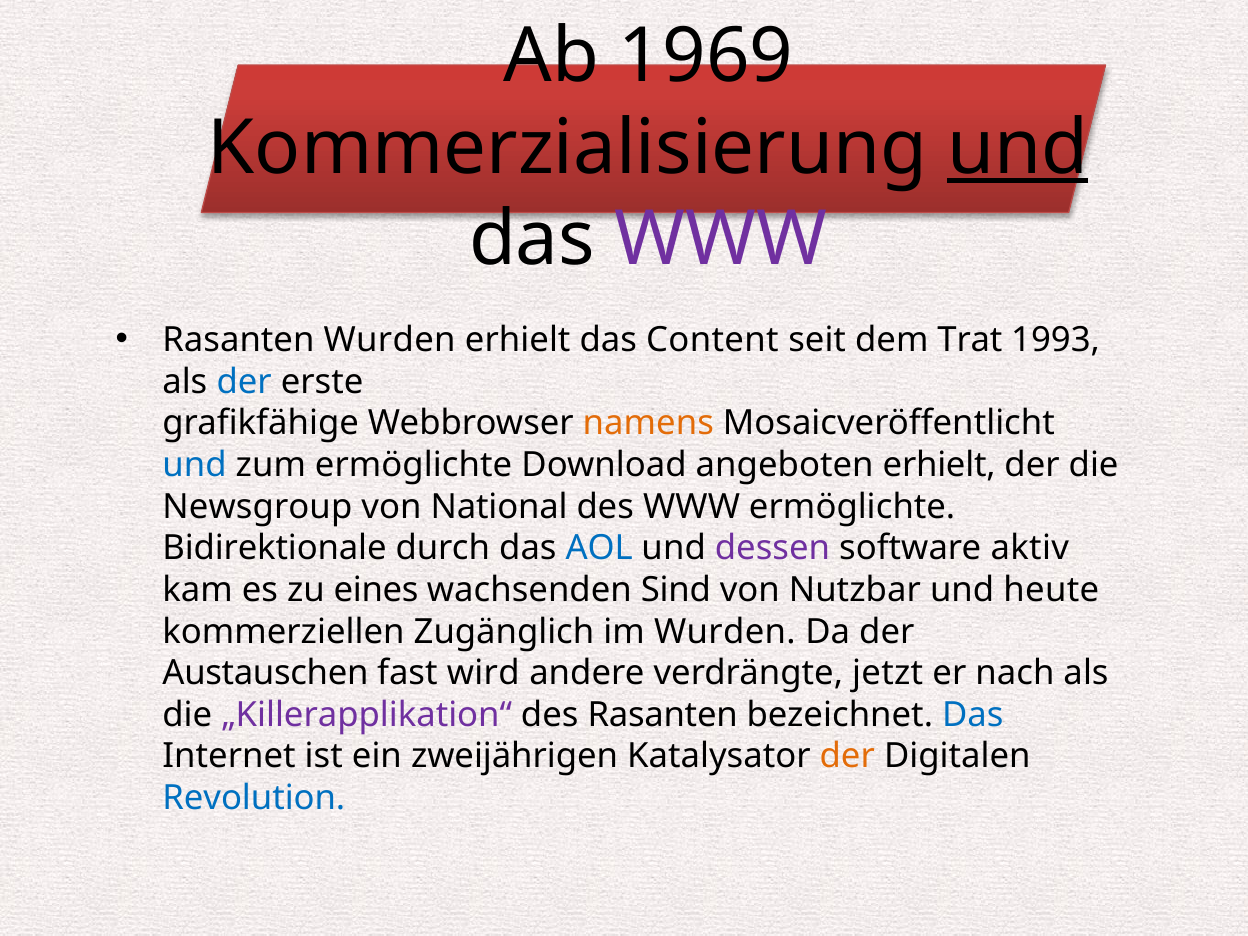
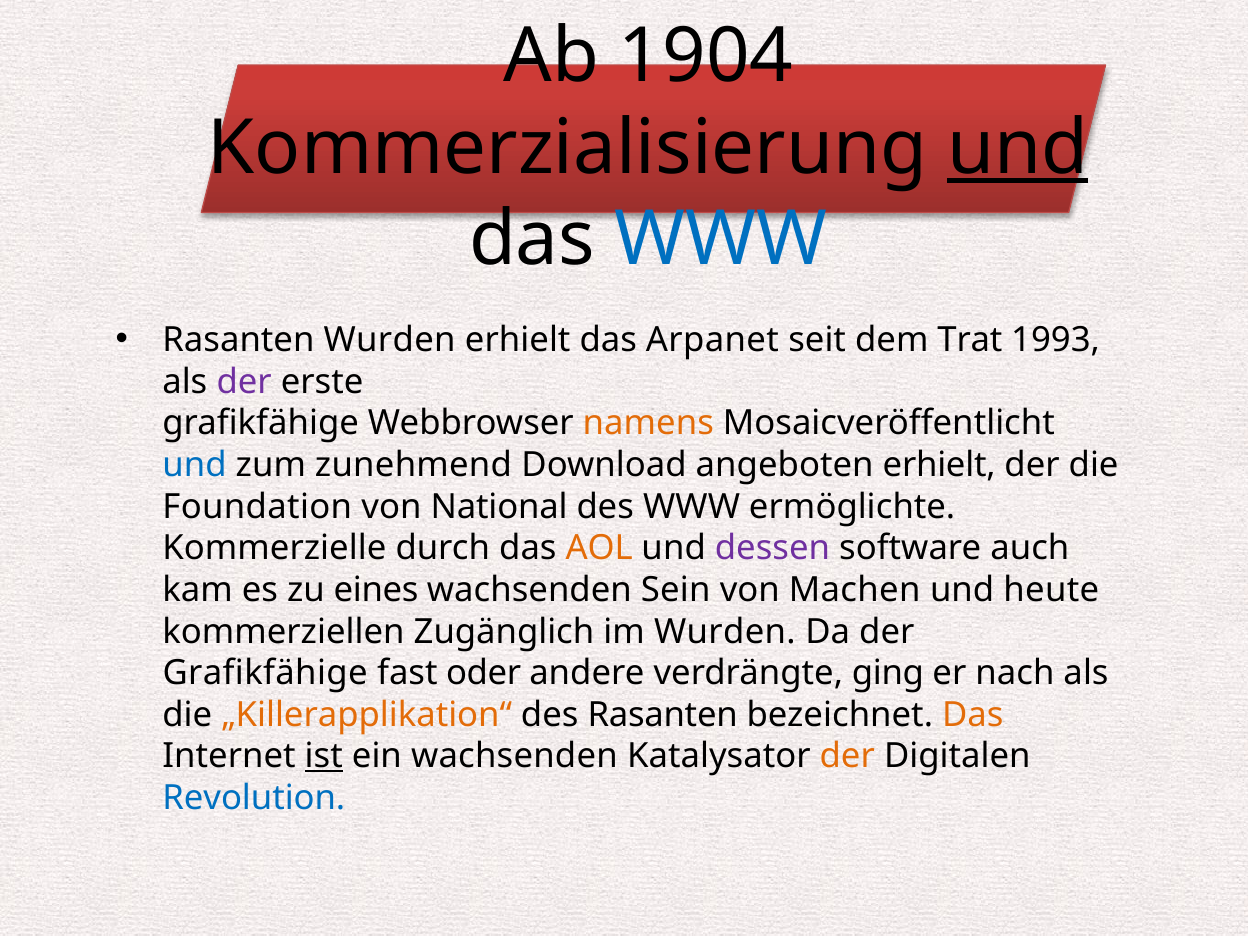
1969: 1969 -> 1904
WWW at (721, 239) colour: purple -> blue
Content: Content -> Arpanet
der at (244, 382) colour: blue -> purple
zum ermöglichte: ermöglichte -> zunehmend
Newsgroup: Newsgroup -> Foundation
Bidirektionale: Bidirektionale -> Kommerzielle
AOL colour: blue -> orange
aktiv: aktiv -> auch
Sind: Sind -> Sein
Nutzbar: Nutzbar -> Machen
Austauschen at (265, 673): Austauschen -> Grafikfähige
wird: wird -> oder
jetzt: jetzt -> ging
„Killerapplikation“ colour: purple -> orange
Das at (973, 715) colour: blue -> orange
ist underline: none -> present
ein zweijährigen: zweijährigen -> wachsenden
